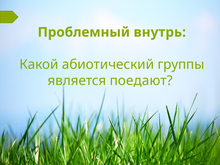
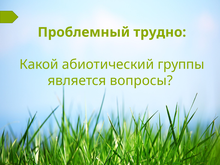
внутрь: внутрь -> трудно
поедают: поедают -> вопросы
